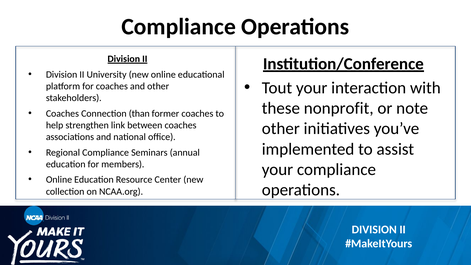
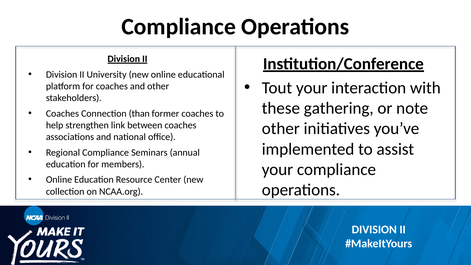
nonprofit: nonprofit -> gathering
